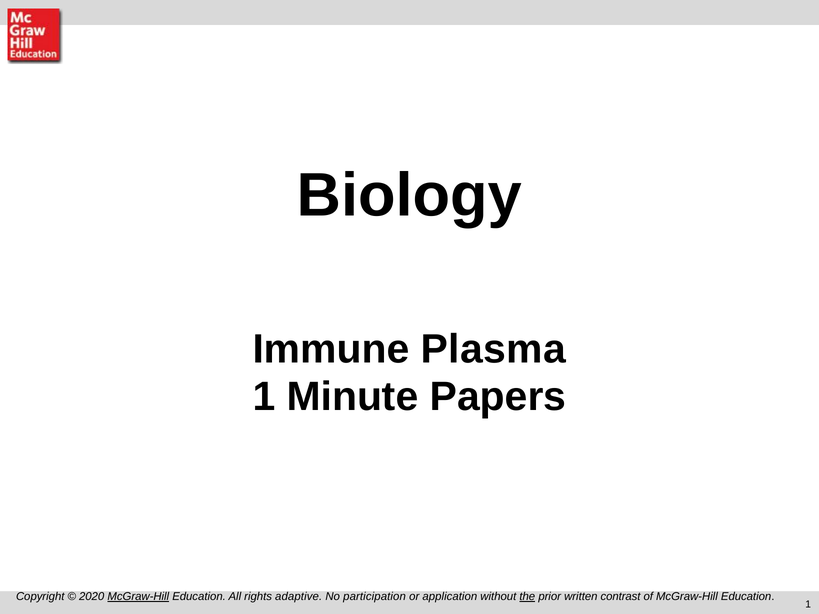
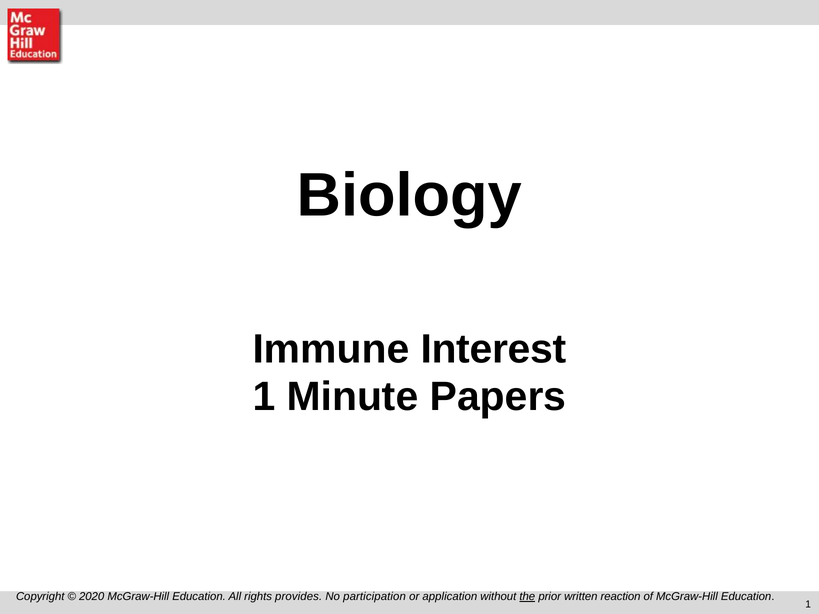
Plasma: Plasma -> Interest
McGraw-Hill at (138, 597) underline: present -> none
adaptive: adaptive -> provides
contrast: contrast -> reaction
